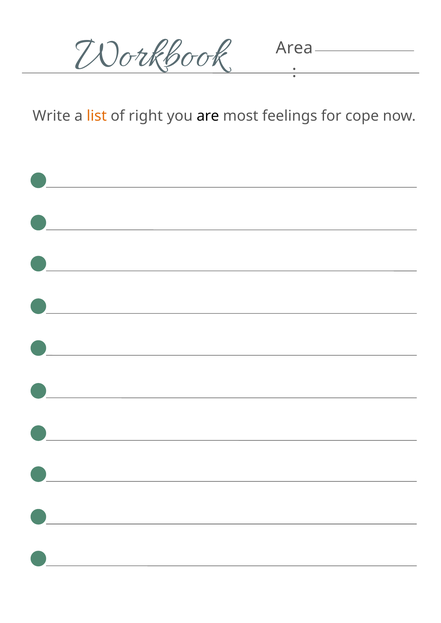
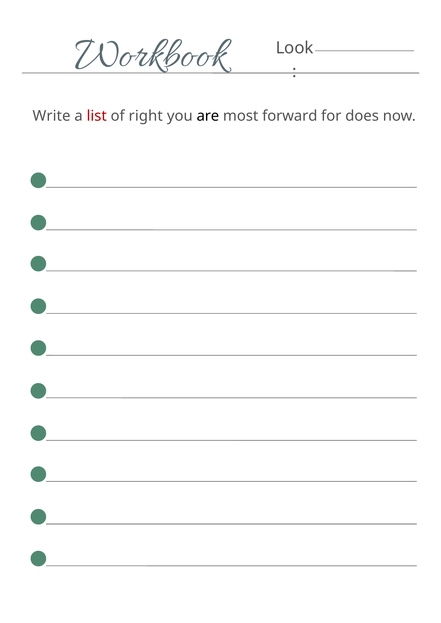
Area: Area -> Look
list colour: orange -> red
feelings: feelings -> forward
cope: cope -> does
